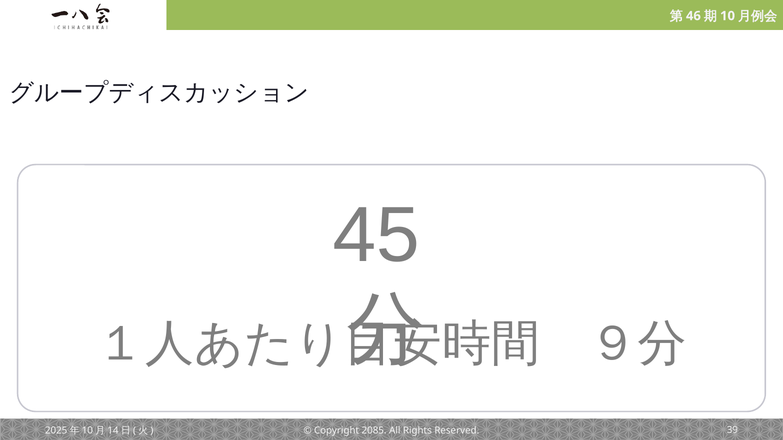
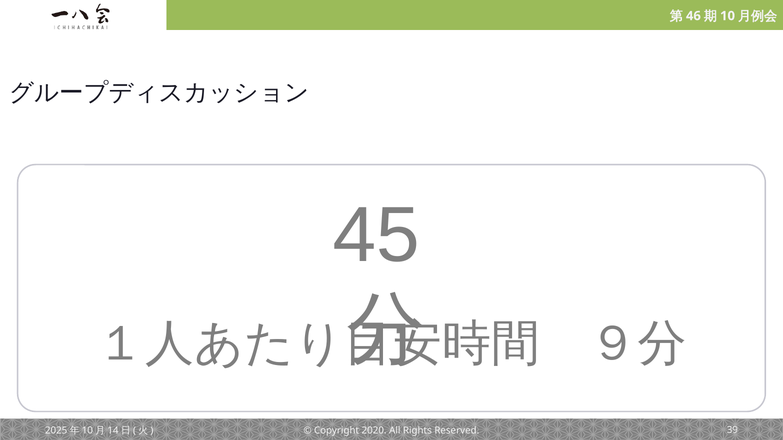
2085: 2085 -> 2020
